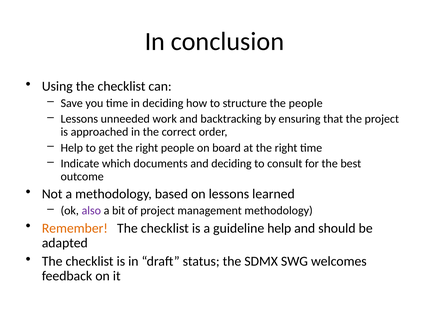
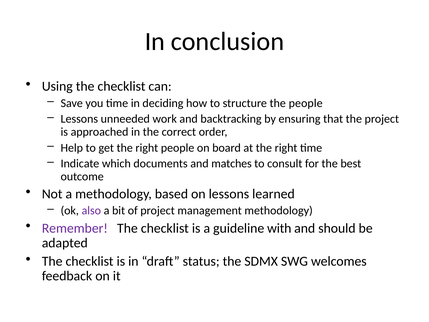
and deciding: deciding -> matches
Remember colour: orange -> purple
guideline help: help -> with
